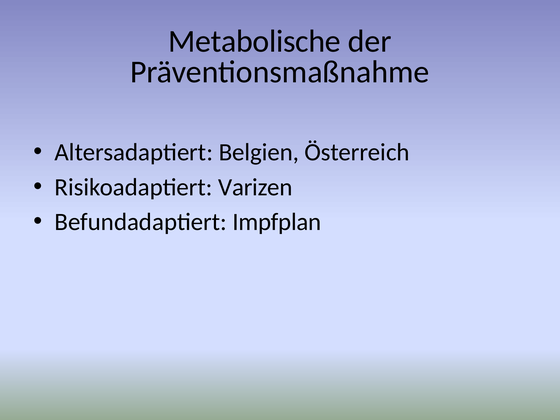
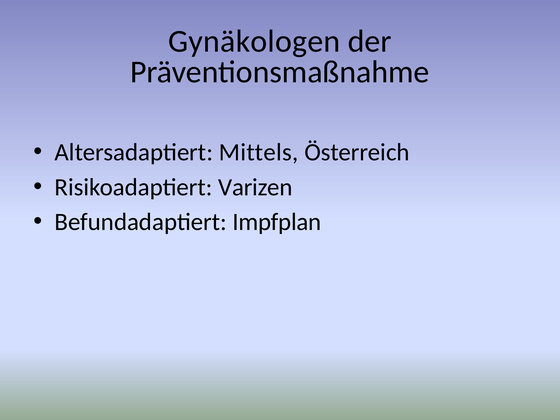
Metabolische: Metabolische -> Gynäkologen
Belgien: Belgien -> Mittels
